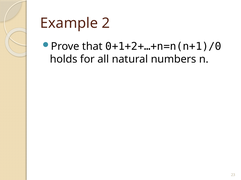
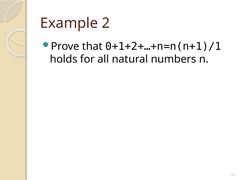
0+1+2+…+n=n(n+1)/0: 0+1+2+…+n=n(n+1)/0 -> 0+1+2+…+n=n(n+1)/1
